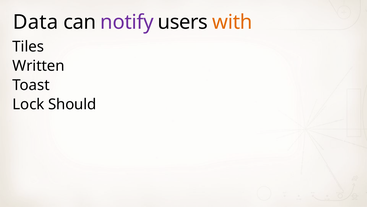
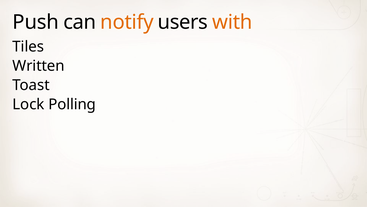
Data: Data -> Push
notify colour: purple -> orange
Should: Should -> Polling
